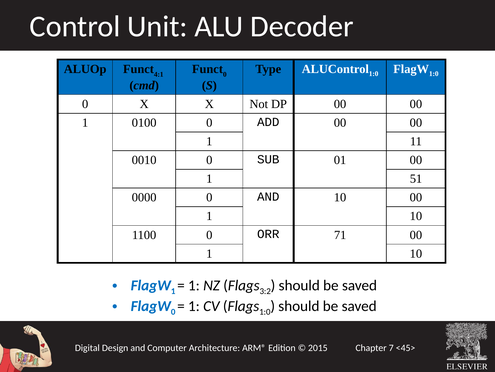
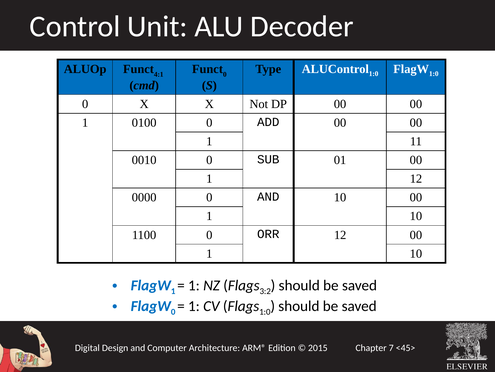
1 51: 51 -> 12
ORR 71: 71 -> 12
